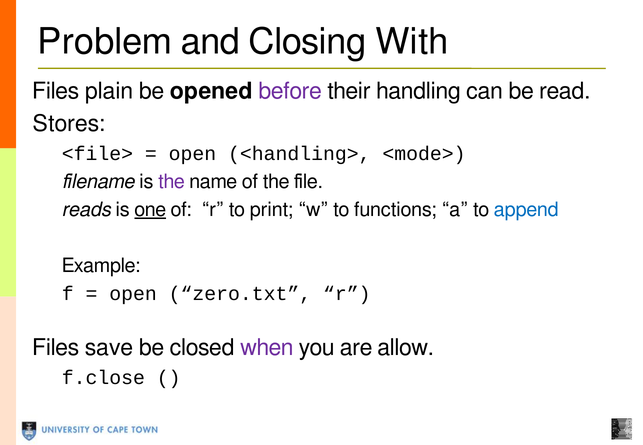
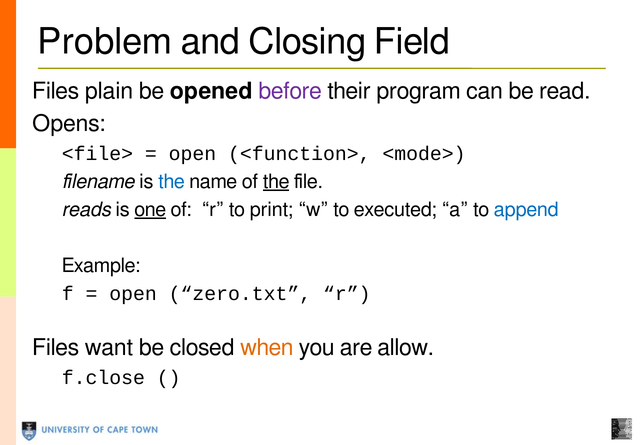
With: With -> Field
handling: handling -> program
Stores: Stores -> Opens
<handling>: <handling> -> <function>
the at (171, 182) colour: purple -> blue
the at (276, 182) underline: none -> present
functions: functions -> executed
save: save -> want
when colour: purple -> orange
